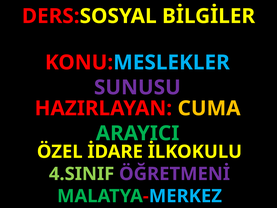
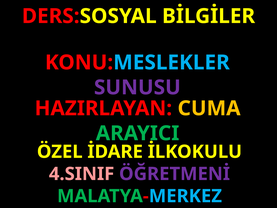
4.SINIF colour: light green -> pink
